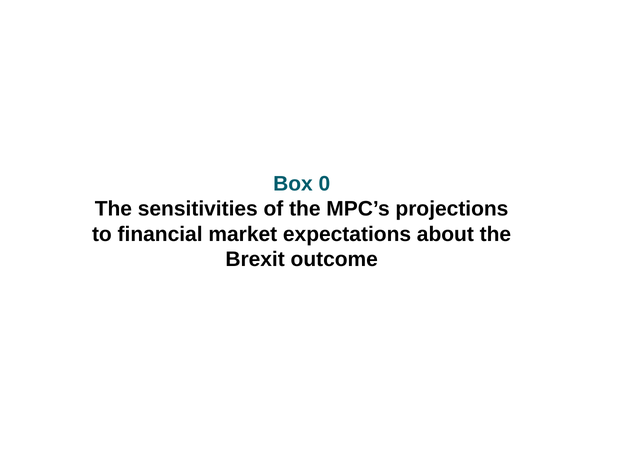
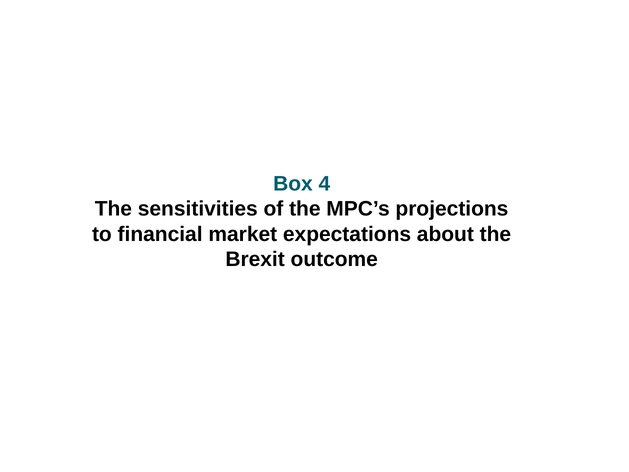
0: 0 -> 4
